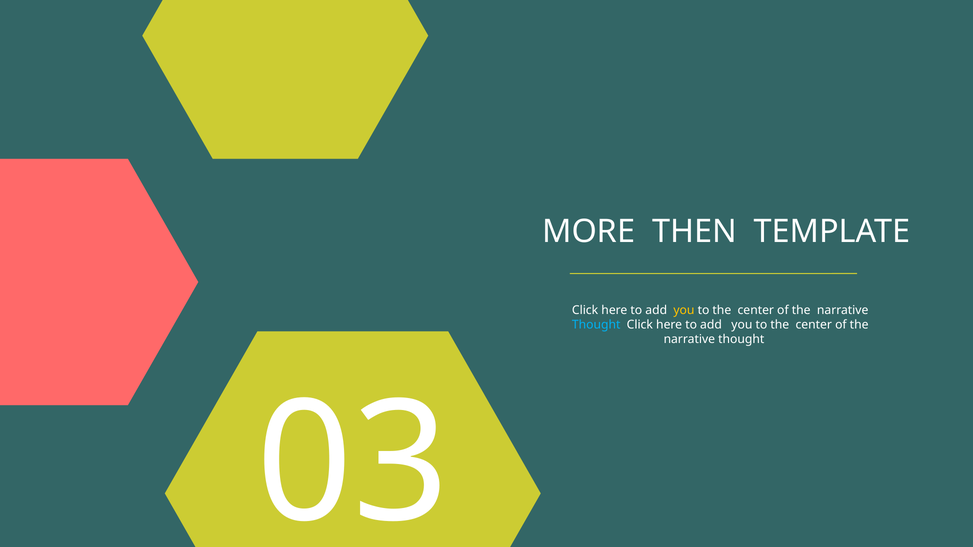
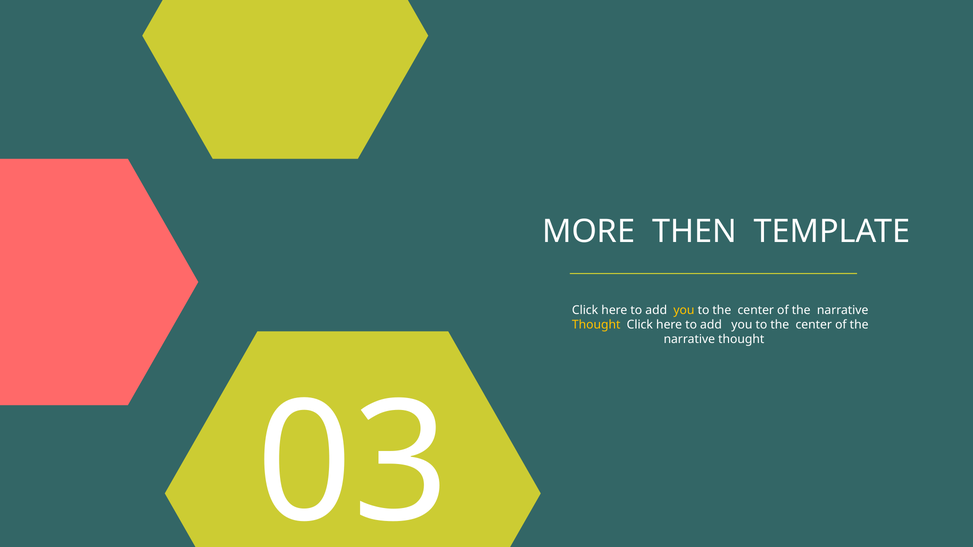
Thought at (596, 325) colour: light blue -> yellow
